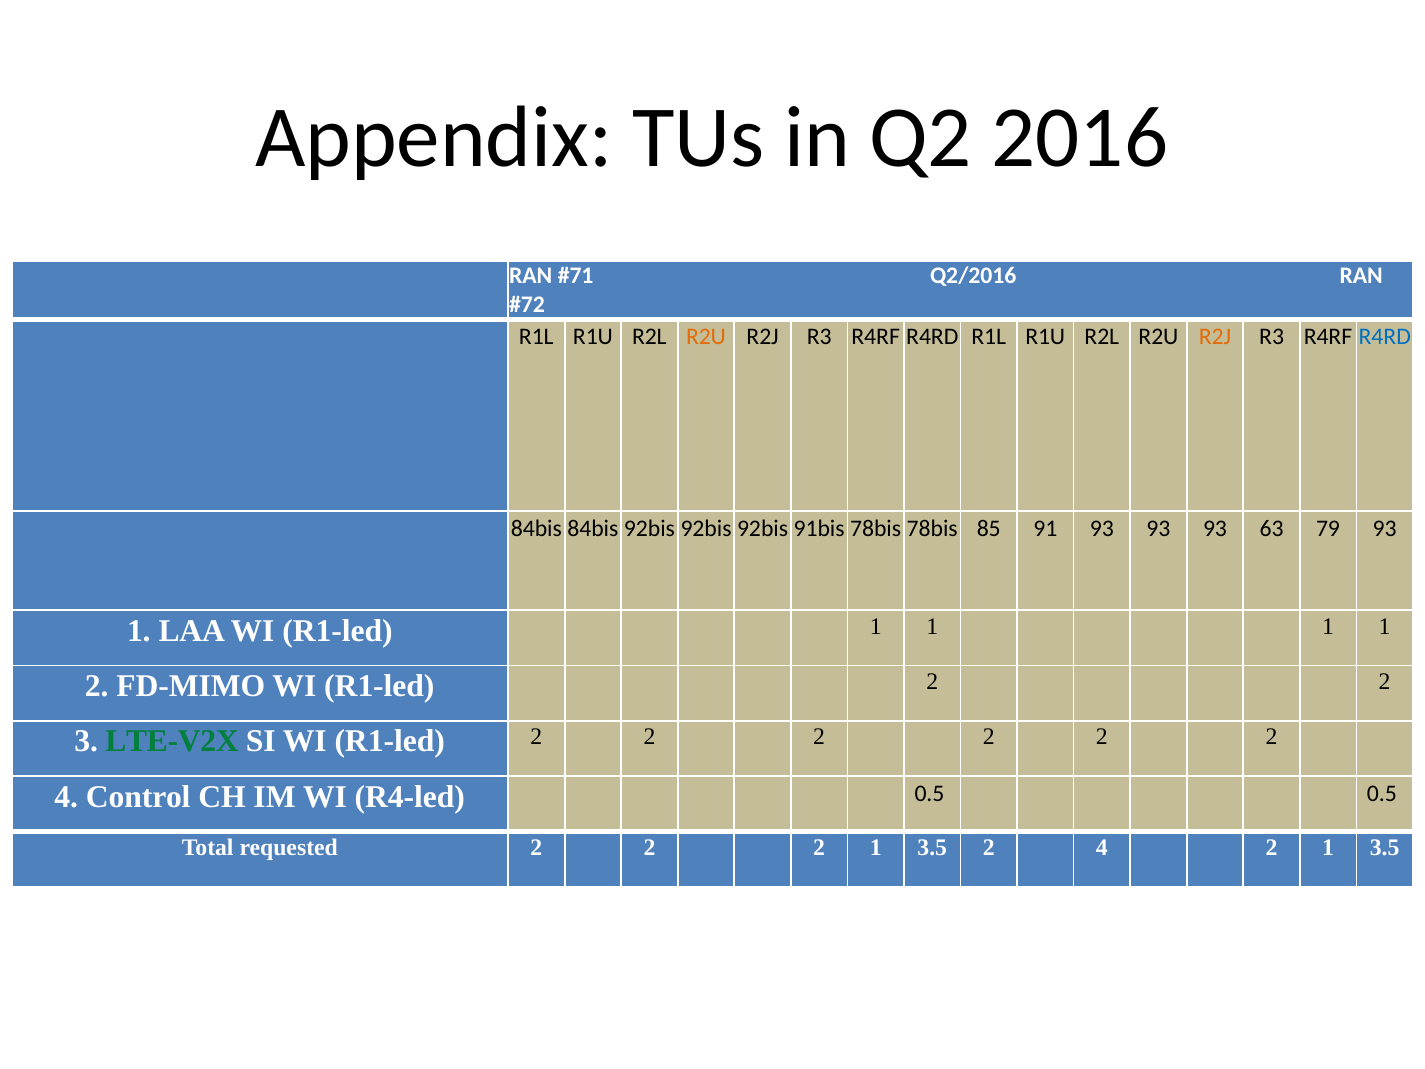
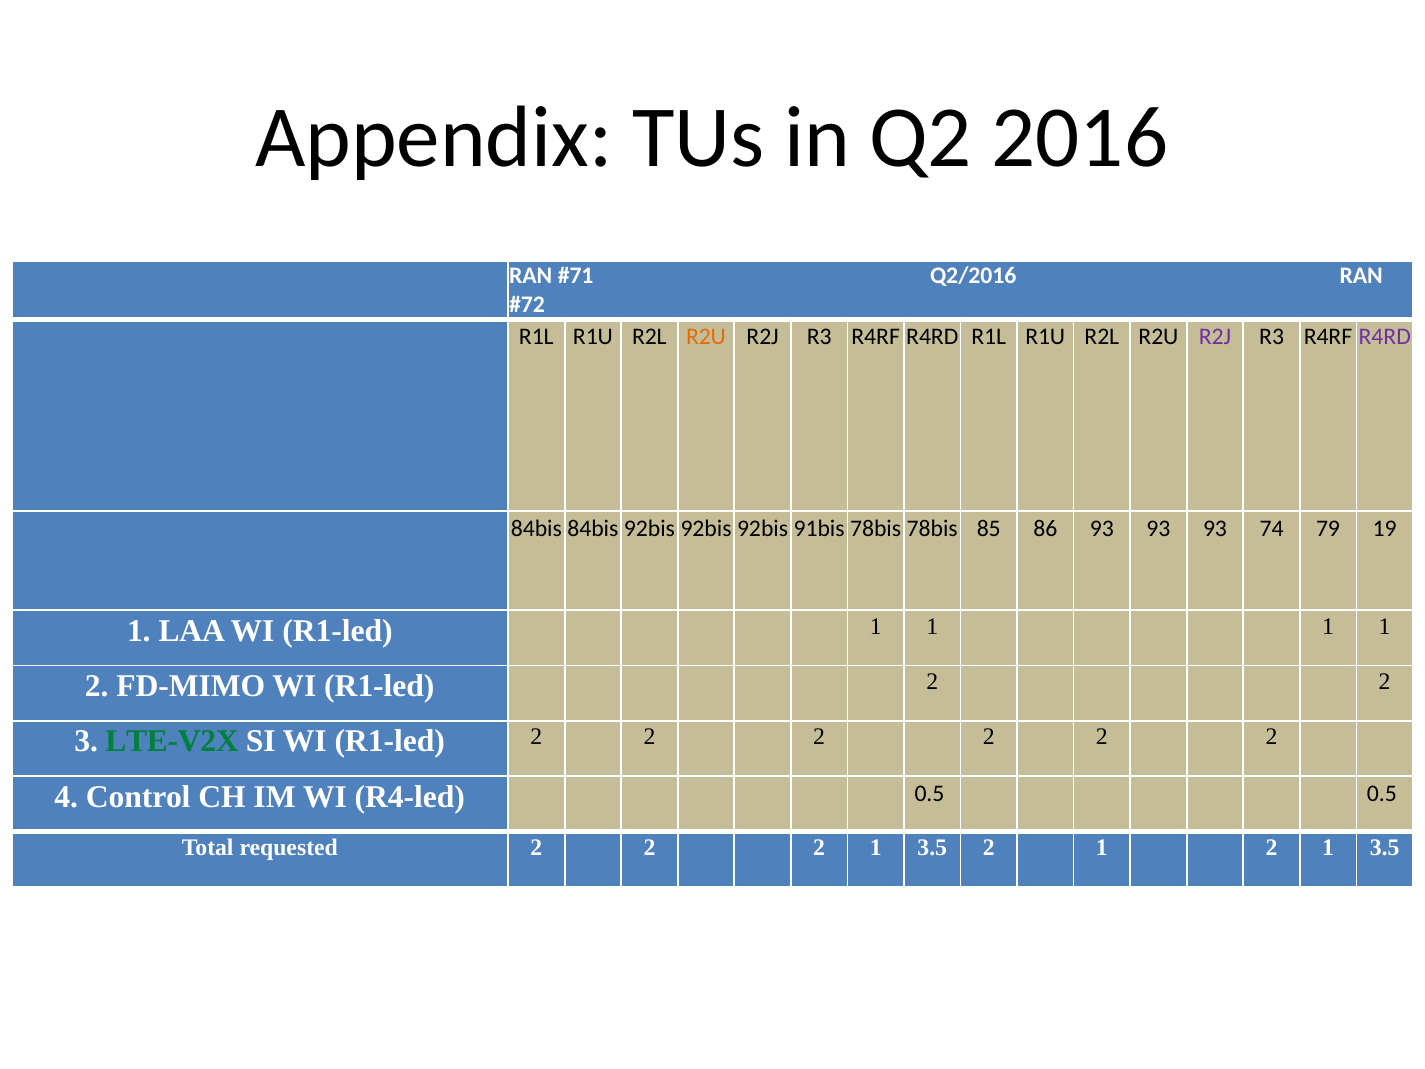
R2J at (1215, 337) colour: orange -> purple
R4RD at (1385, 337) colour: blue -> purple
91: 91 -> 86
63: 63 -> 74
79 93: 93 -> 19
3.5 2 4: 4 -> 1
